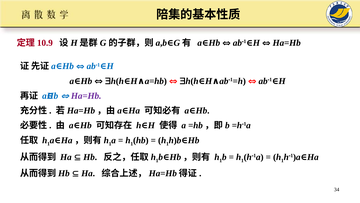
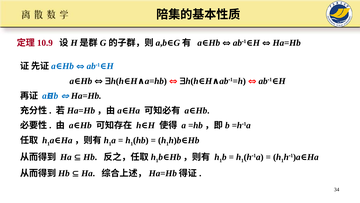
Ha=Hb at (86, 96) colour: purple -> black
